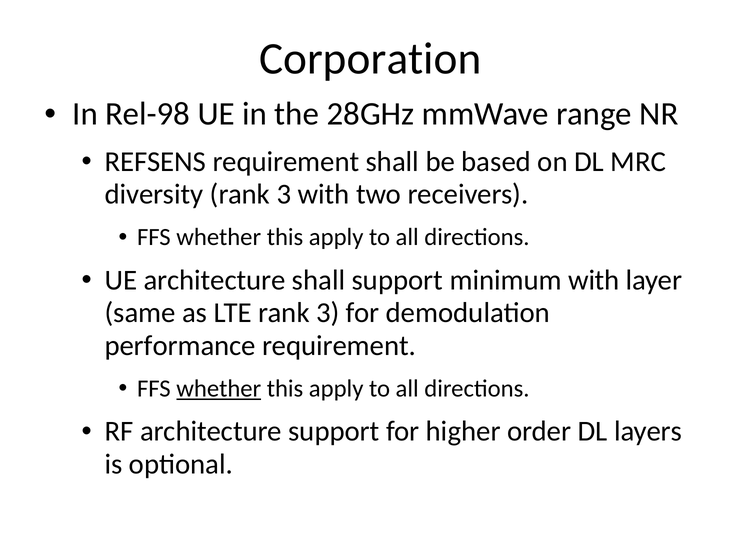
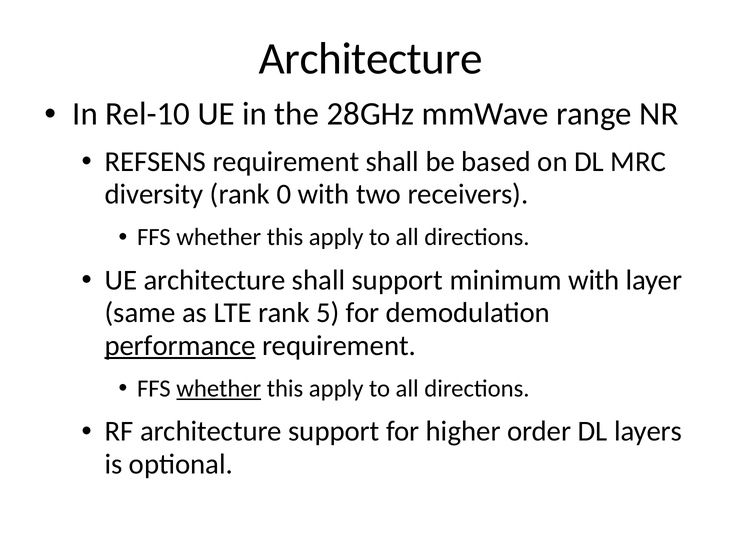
Corporation at (370, 59): Corporation -> Architecture
Rel-98: Rel-98 -> Rel-10
diversity rank 3: 3 -> 0
LTE rank 3: 3 -> 5
performance underline: none -> present
